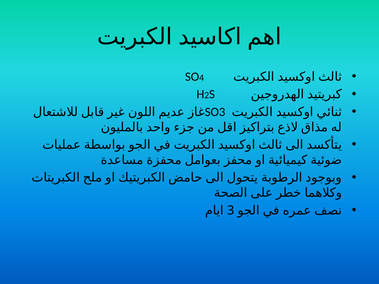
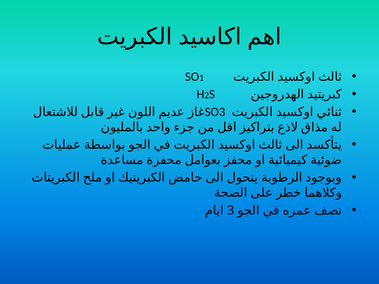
4: 4 -> 1
